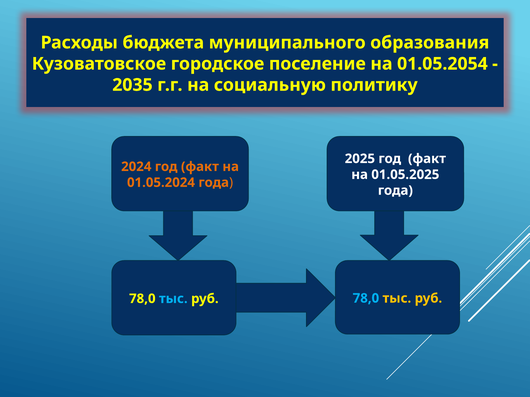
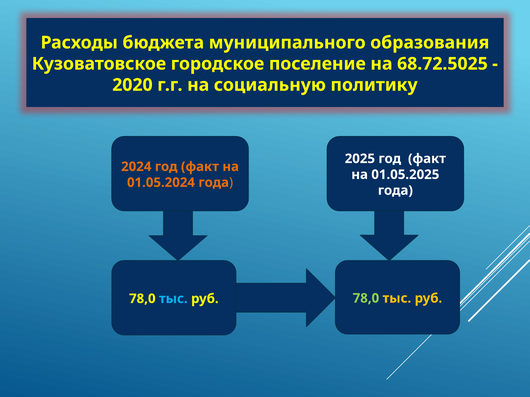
01.05.2054: 01.05.2054 -> 68.72.5025
2035: 2035 -> 2020
78,0 at (366, 299) colour: light blue -> light green
